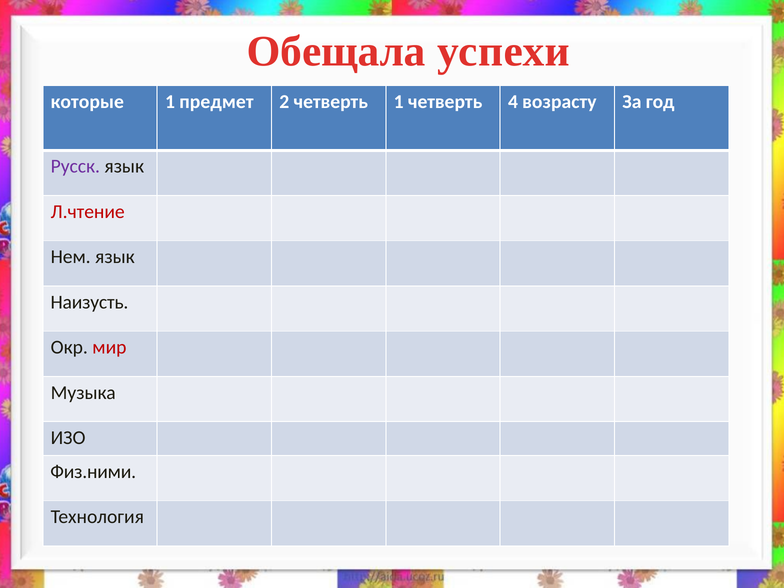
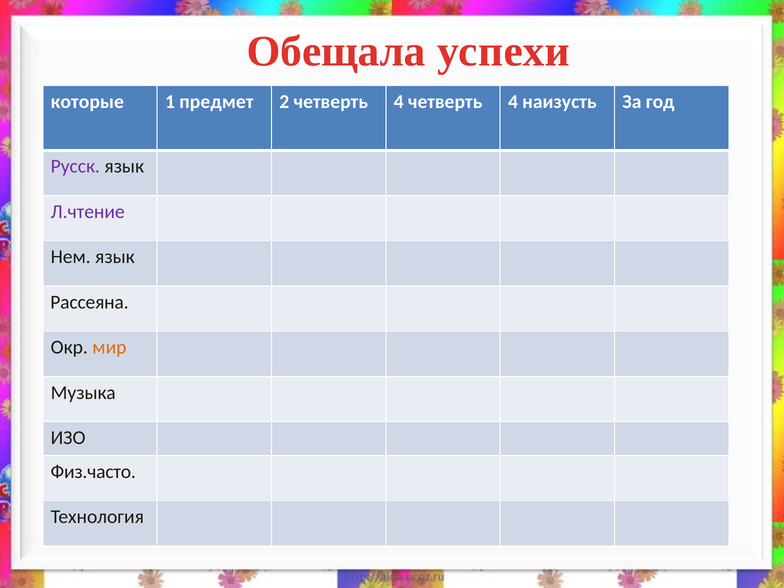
2 четверть 1: 1 -> 4
возрасту: возрасту -> наизусть
Л.чтение colour: red -> purple
Наизусть: Наизусть -> Рассеяна
мир colour: red -> orange
Физ.ними: Физ.ними -> Физ.часто
